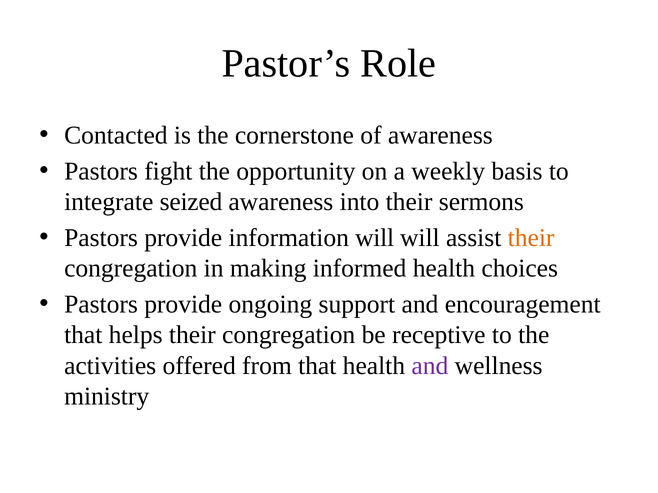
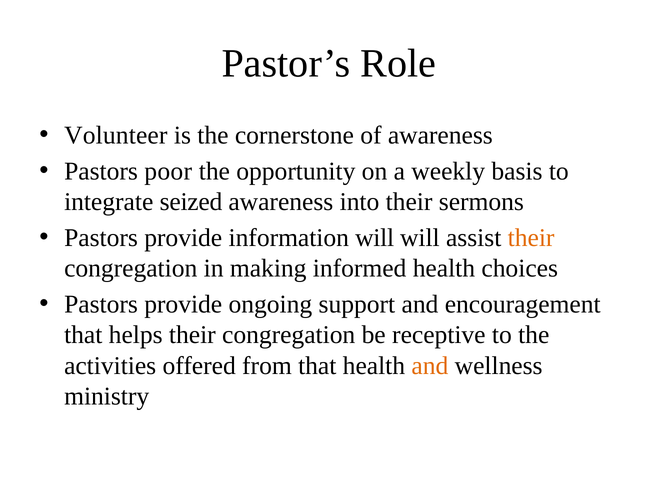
Contacted: Contacted -> Volunteer
fight: fight -> poor
and at (430, 366) colour: purple -> orange
